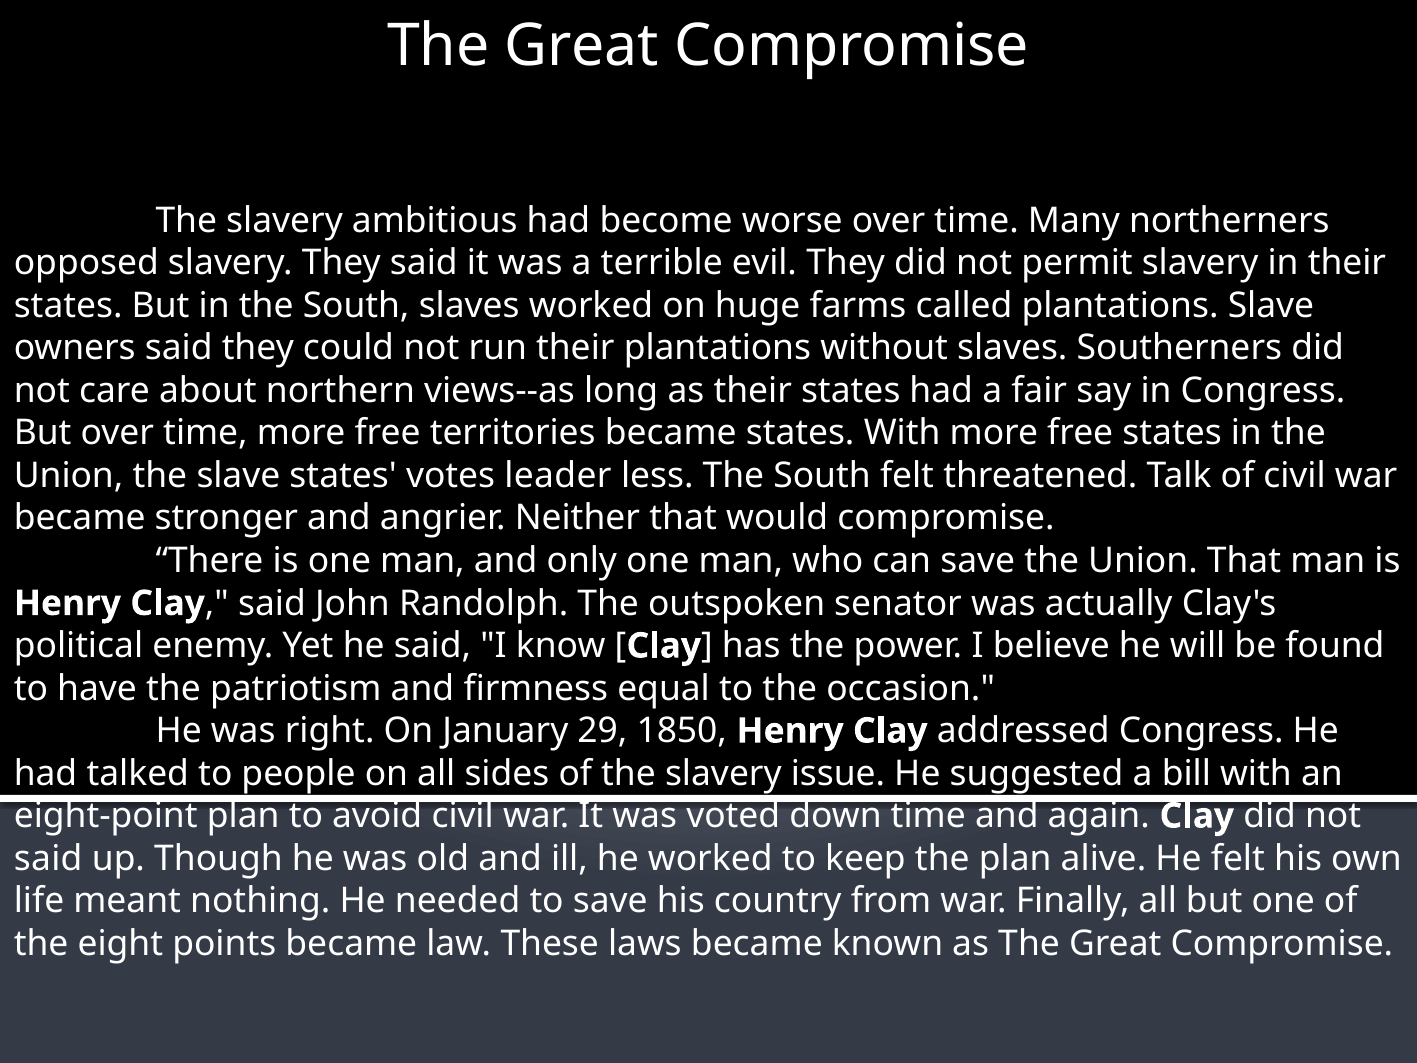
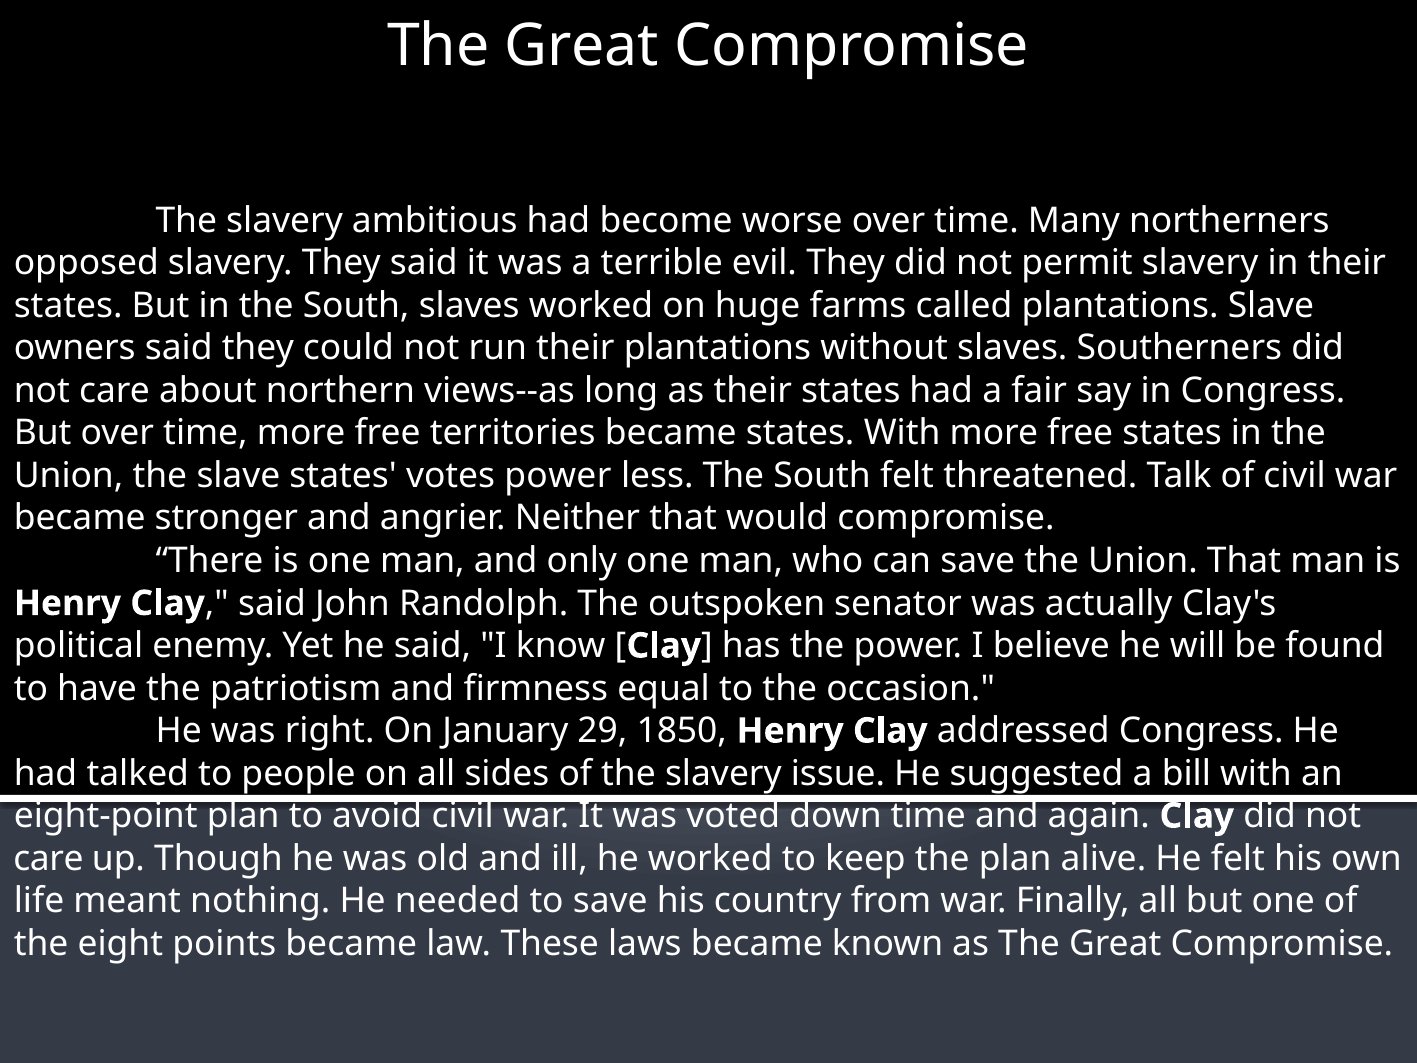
votes leader: leader -> power
said at (48, 858): said -> care
